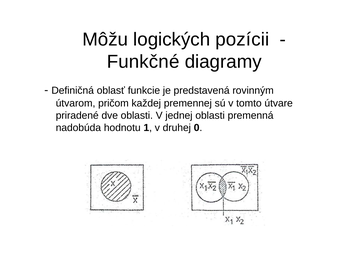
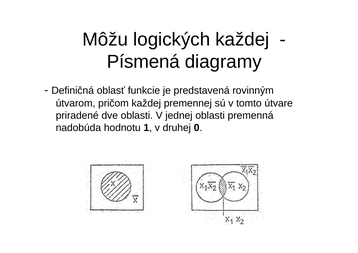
logických pozícii: pozícii -> každej
Funkčné: Funkčné -> Písmená
